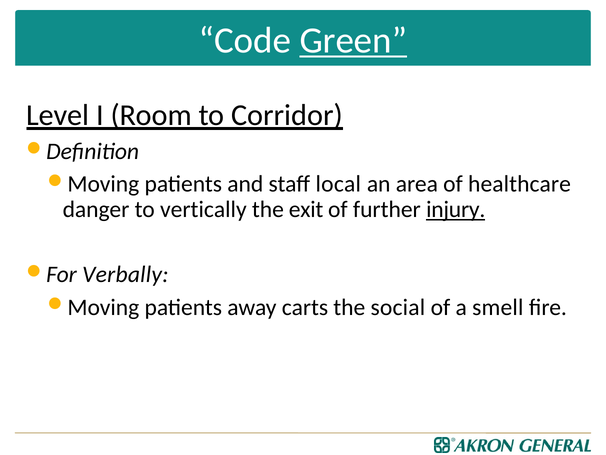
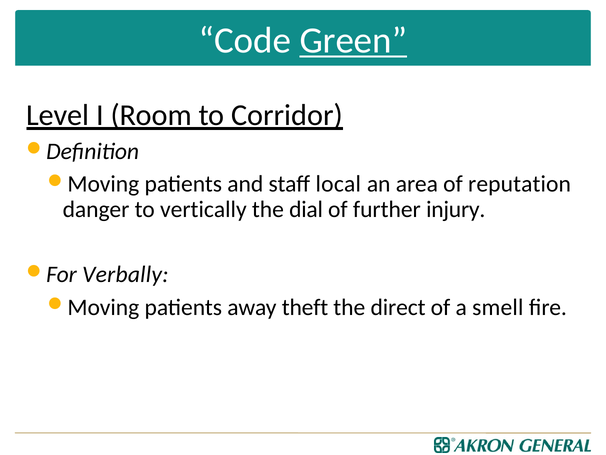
healthcare: healthcare -> reputation
exit: exit -> dial
injury underline: present -> none
carts: carts -> theft
social: social -> direct
